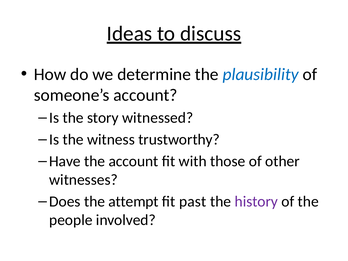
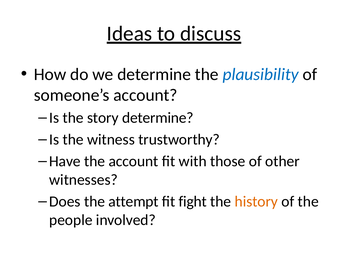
story witnessed: witnessed -> determine
past: past -> fight
history colour: purple -> orange
